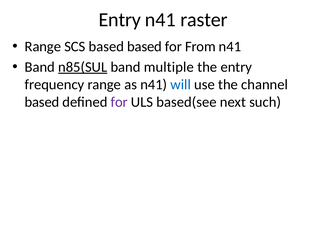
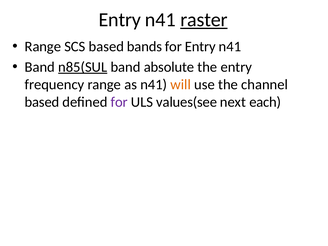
raster underline: none -> present
based based: based -> bands
for From: From -> Entry
multiple: multiple -> absolute
will colour: blue -> orange
based(see: based(see -> values(see
such: such -> each
